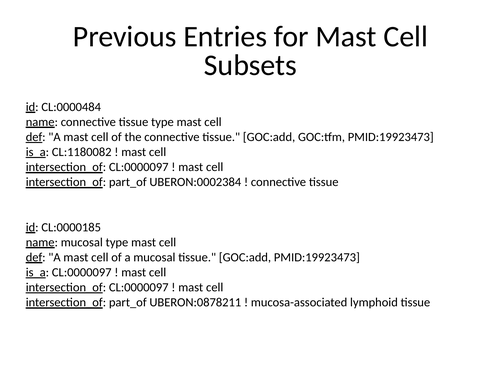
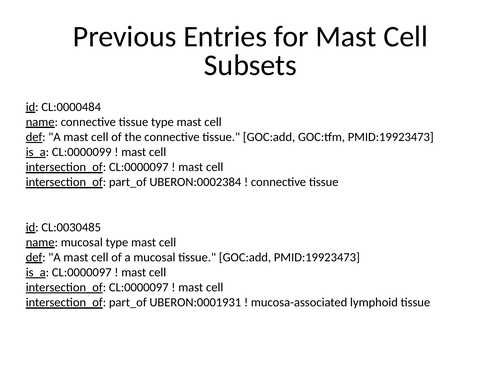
CL:1180082: CL:1180082 -> CL:0000099
CL:0000185: CL:0000185 -> CL:0030485
UBERON:0878211: UBERON:0878211 -> UBERON:0001931
